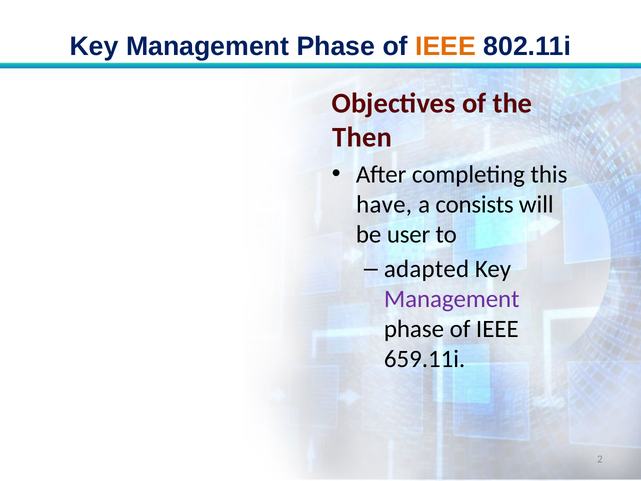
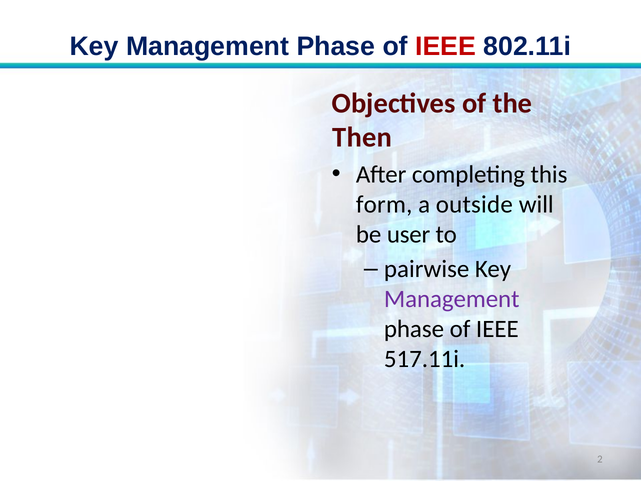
IEEE at (446, 46) colour: orange -> red
have: have -> form
consists: consists -> outside
adapted: adapted -> pairwise
659.11i: 659.11i -> 517.11i
